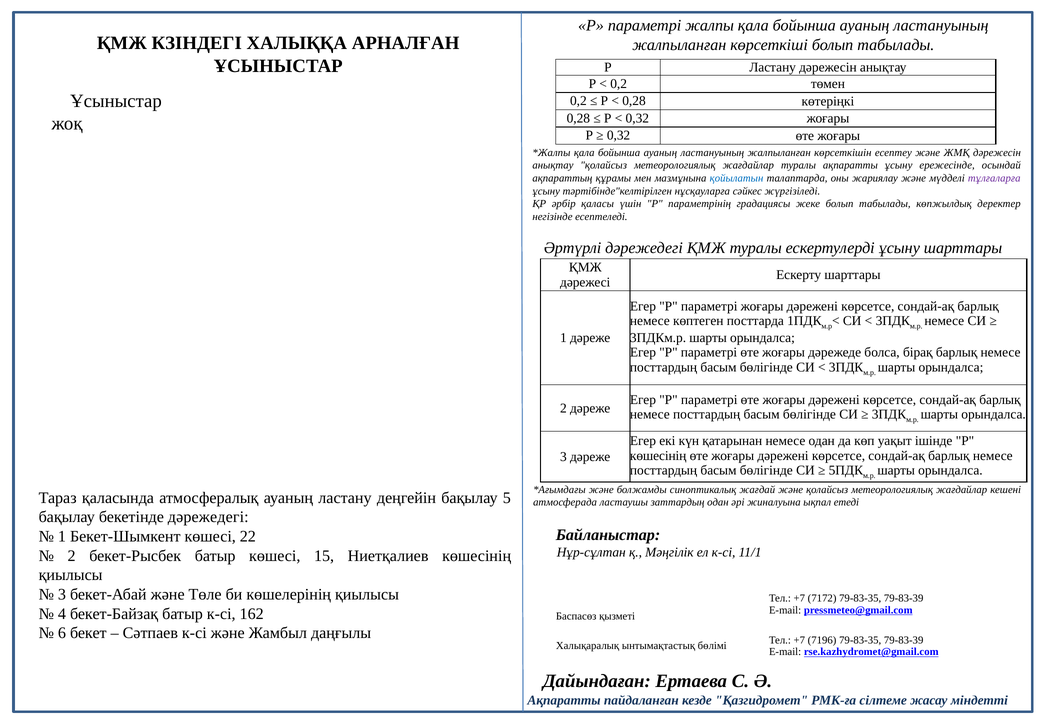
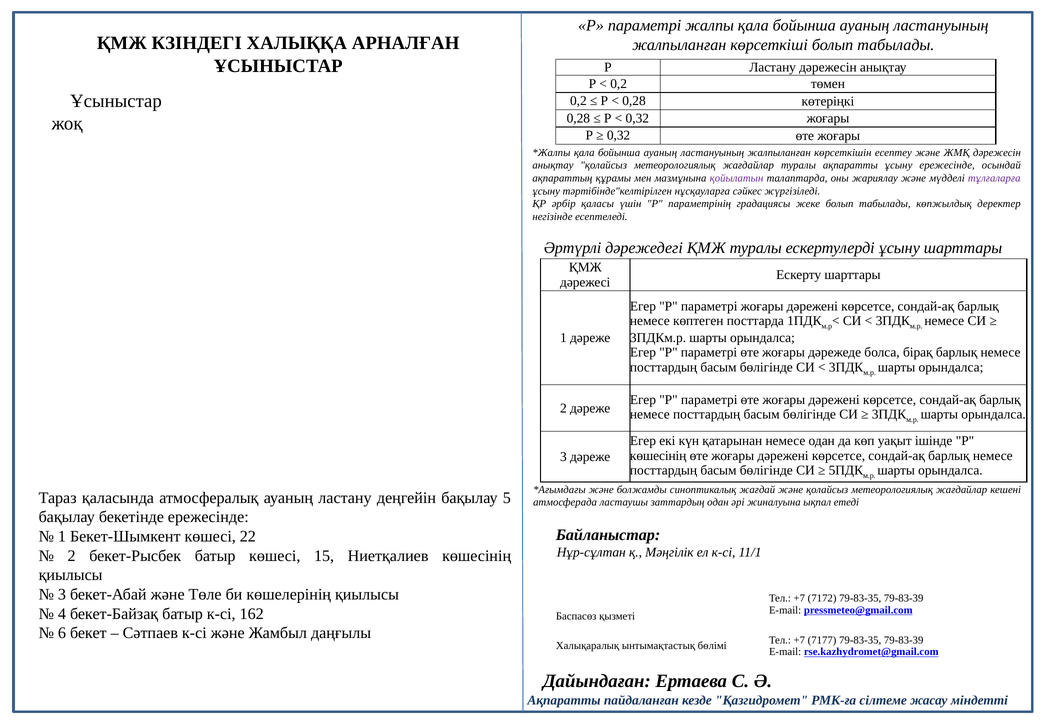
қойылатын colour: blue -> purple
бекетінде дәрежедегі: дәрежедегі -> ережесінде
7196: 7196 -> 7177
